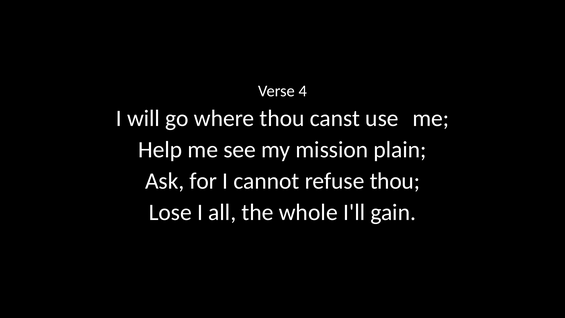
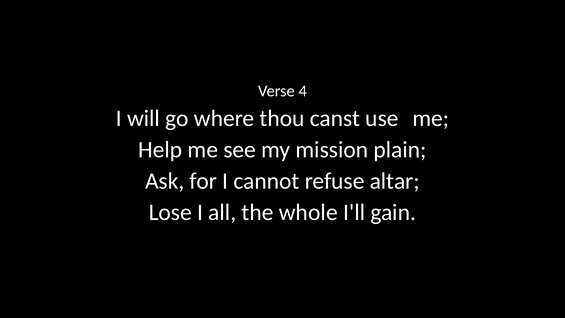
refuse thou: thou -> altar
